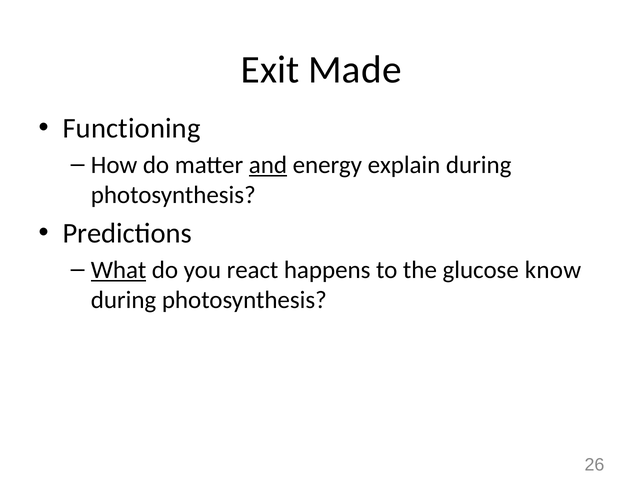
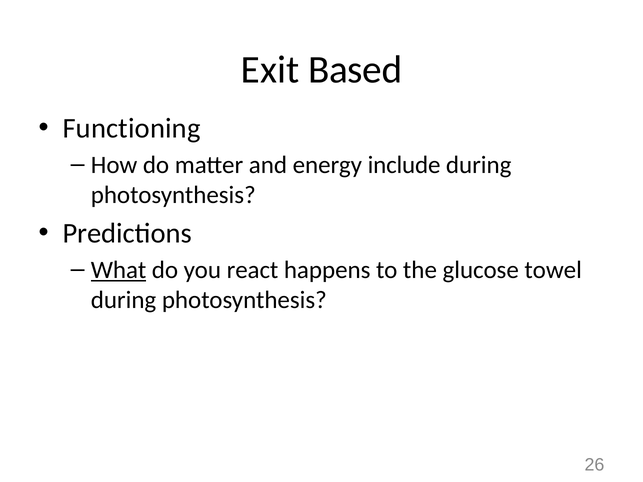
Made: Made -> Based
and underline: present -> none
explain: explain -> include
know: know -> towel
